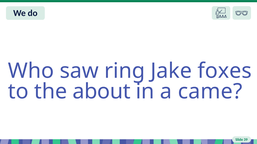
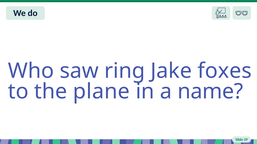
about: about -> plane
came: came -> name
